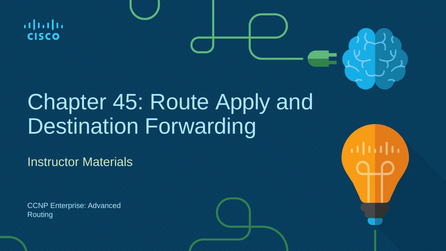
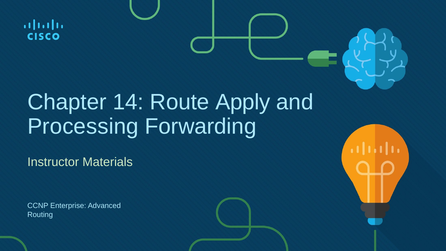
45: 45 -> 14
Destination: Destination -> Processing
